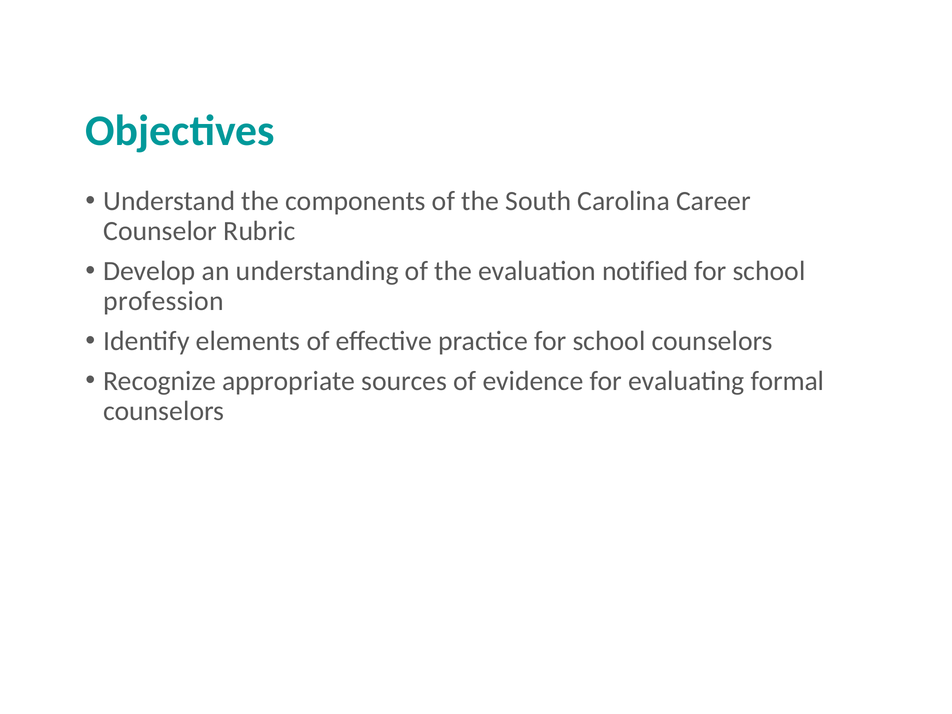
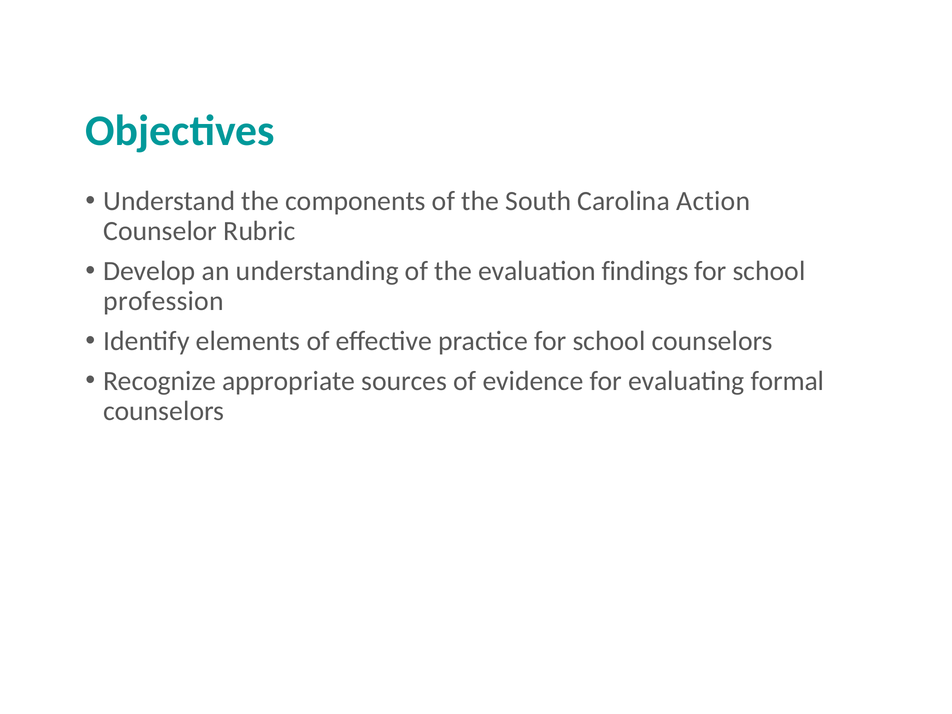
Career: Career -> Action
notified: notified -> findings
